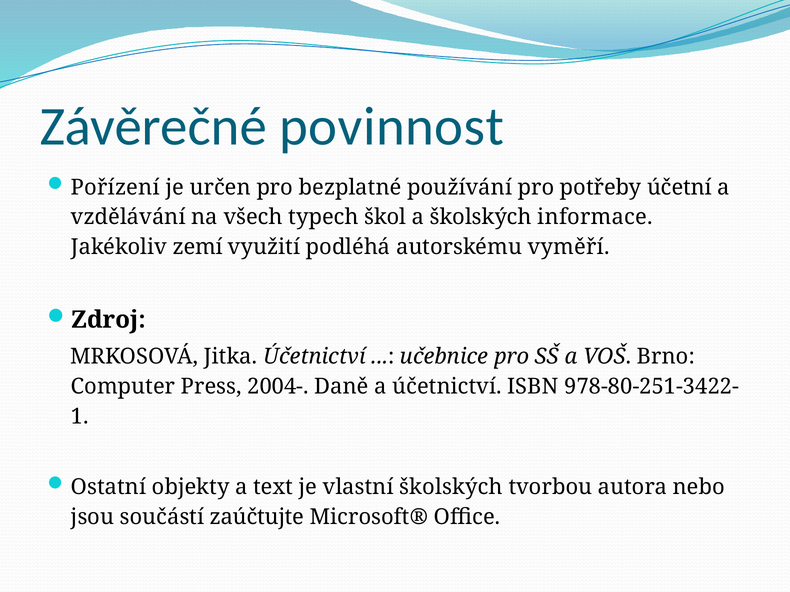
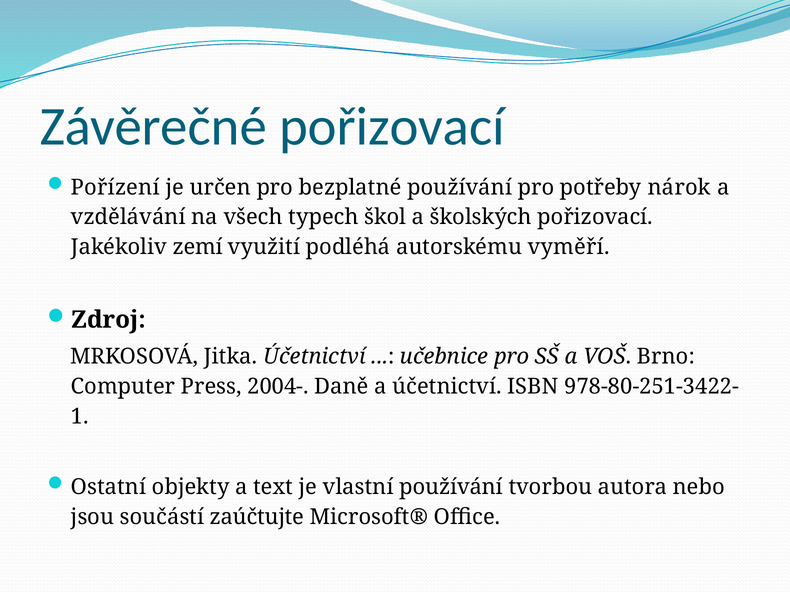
Závěrečné povinnost: povinnost -> pořizovací
účetní: účetní -> nárok
školských informace: informace -> pořizovací
vlastní školských: školských -> používání
